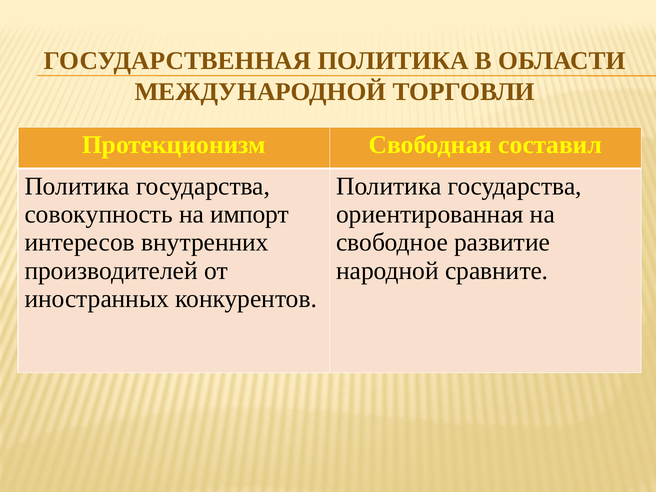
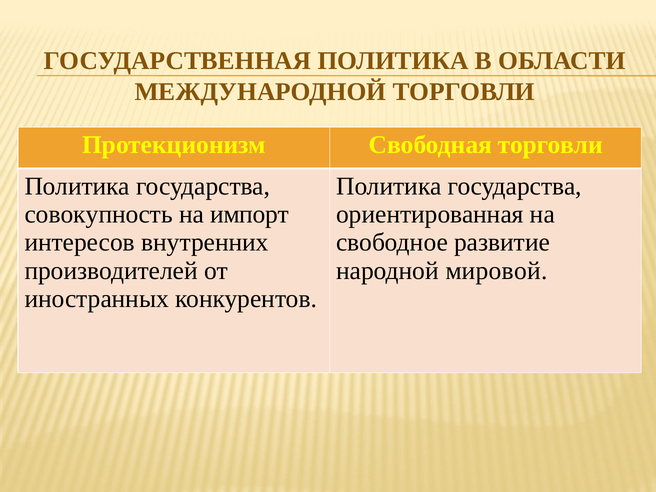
Свободная составил: составил -> торговли
сравните: сравните -> мировой
